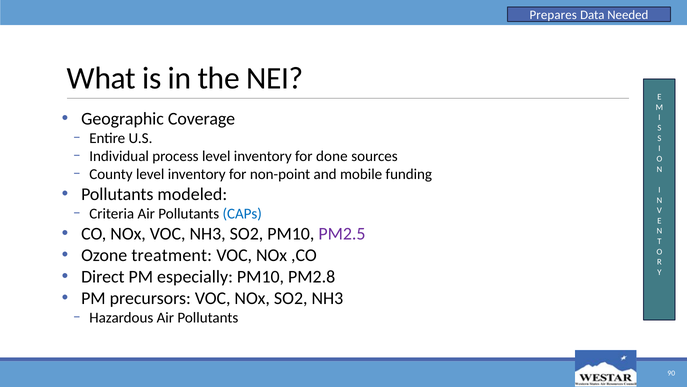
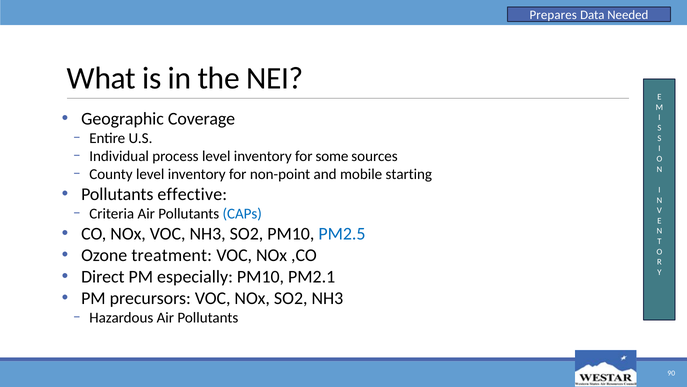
done: done -> some
funding: funding -> starting
modeled: modeled -> effective
PM2.5 colour: purple -> blue
PM2.8: PM2.8 -> PM2.1
